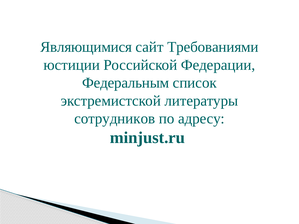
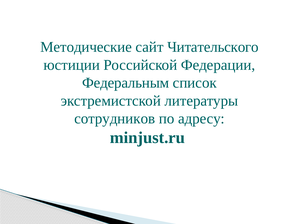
Являющимися: Являющимися -> Методические
Требованиями: Требованиями -> Читательского
